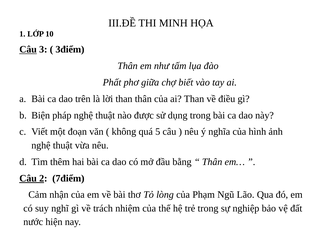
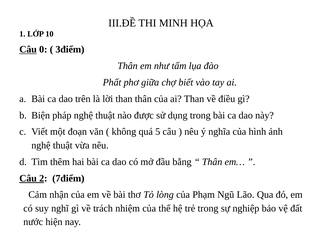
3: 3 -> 0
